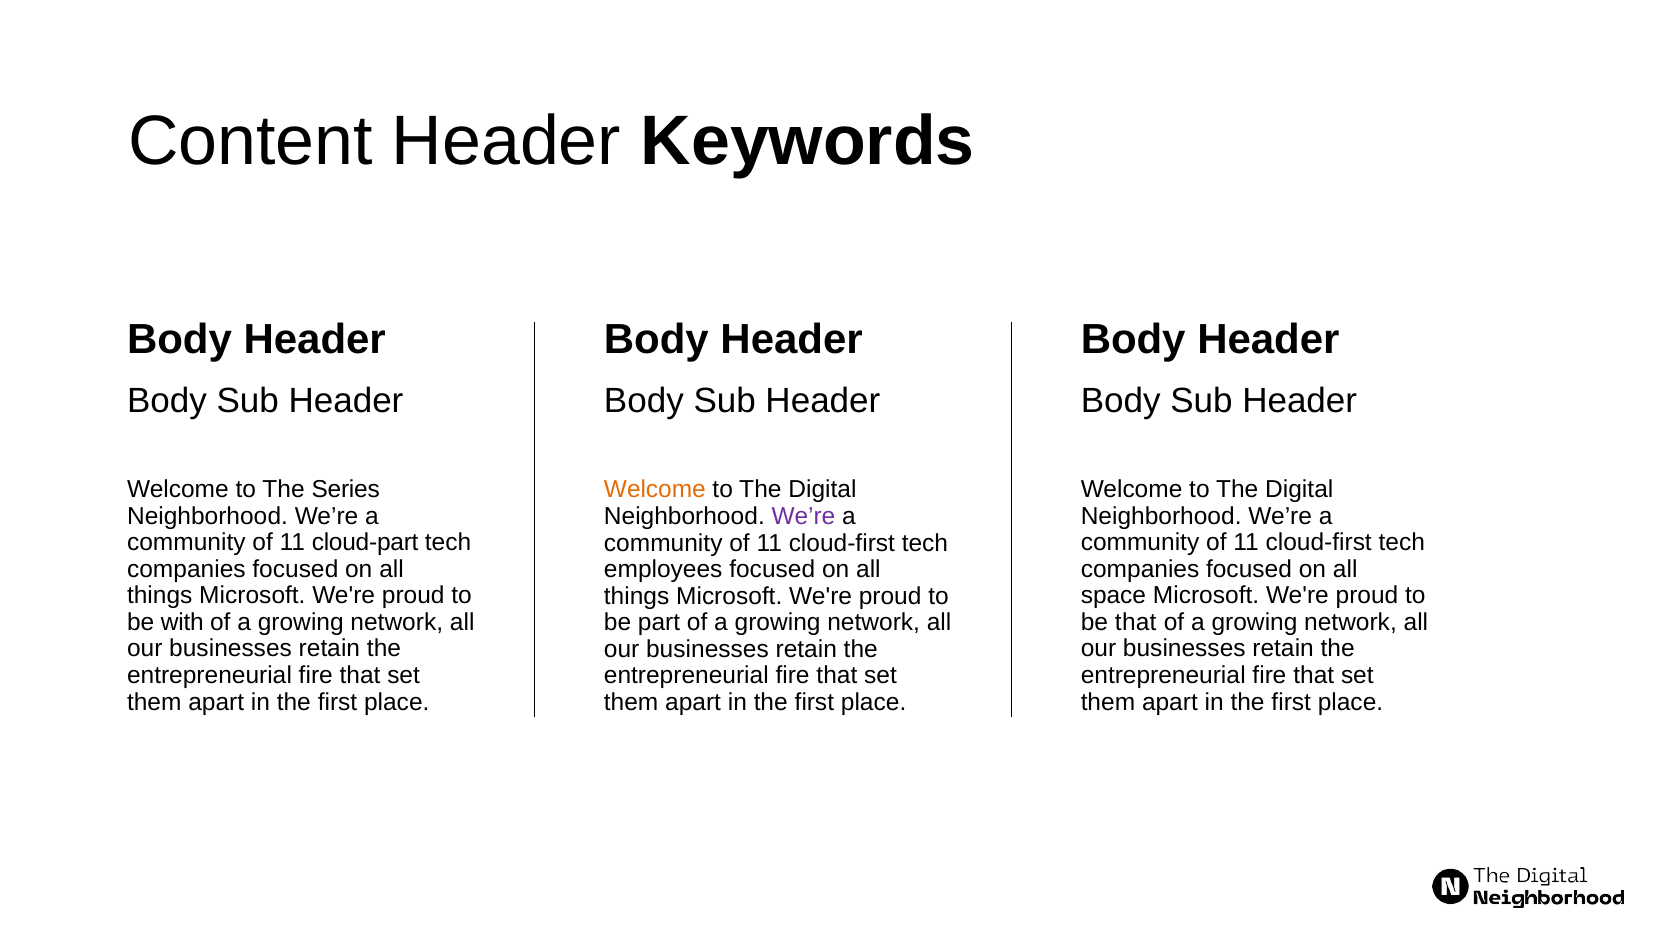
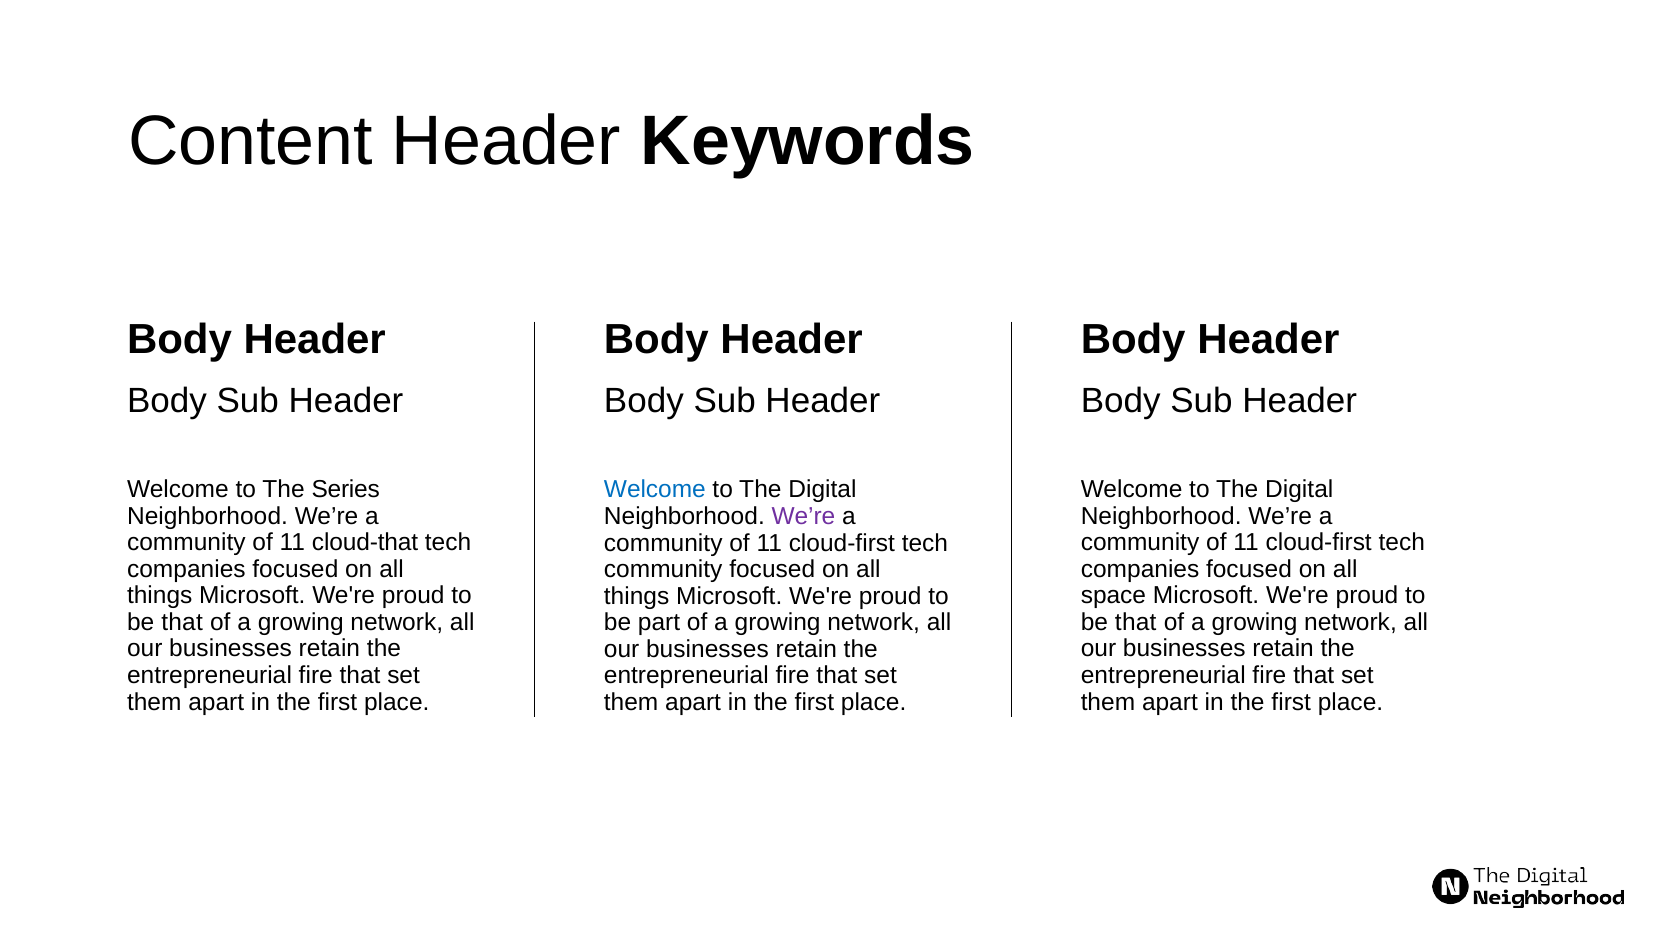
Welcome at (655, 490) colour: orange -> blue
cloud-part: cloud-part -> cloud-that
employees at (663, 569): employees -> community
with at (182, 622): with -> that
